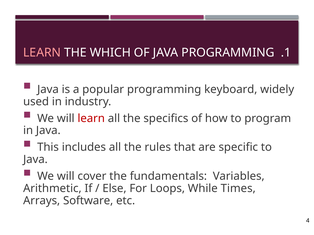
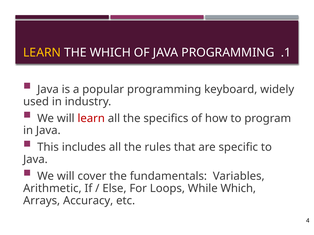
LEARN at (42, 53) colour: pink -> yellow
While Times: Times -> Which
Software: Software -> Accuracy
